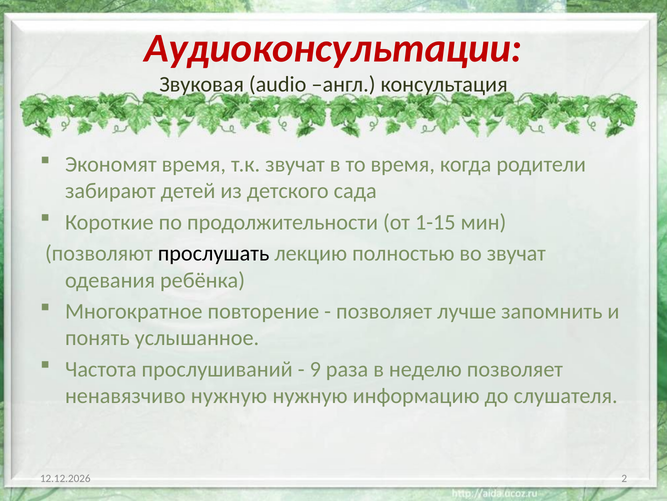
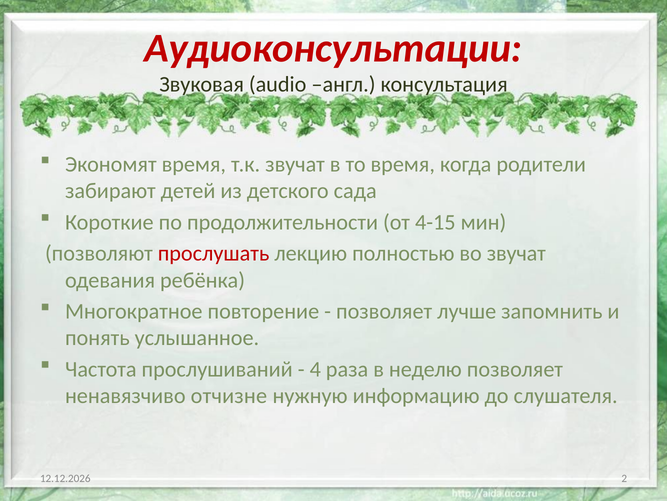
1-15: 1-15 -> 4-15
прослушать colour: black -> red
9: 9 -> 4
ненавязчиво нужную: нужную -> отчизне
